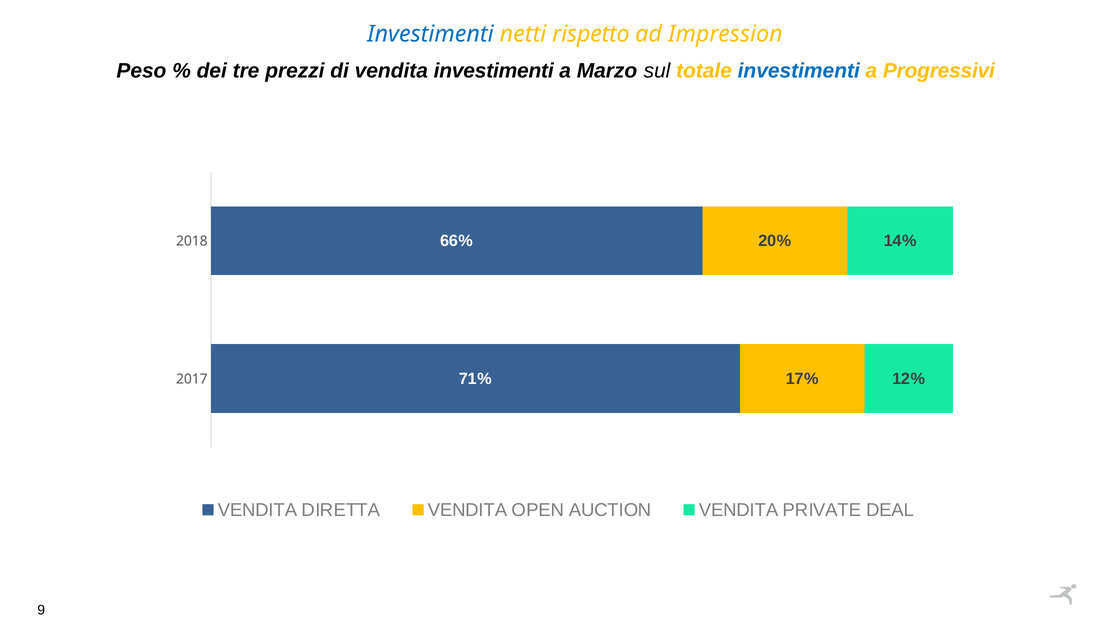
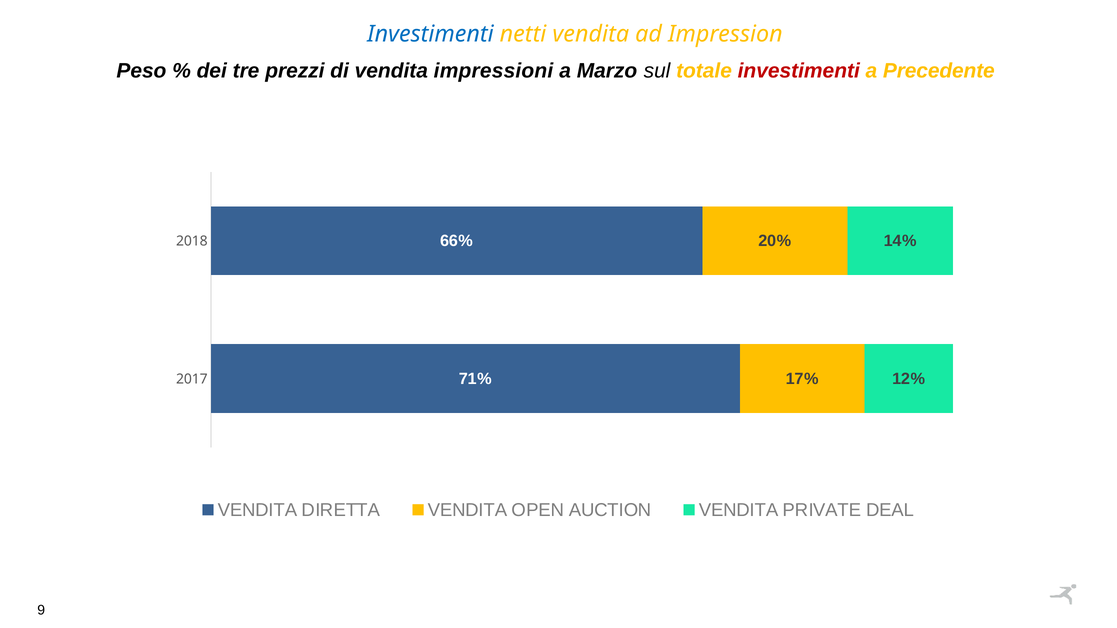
netti rispetto: rispetto -> vendita
vendita investimenti: investimenti -> impressioni
investimenti at (799, 71) colour: blue -> red
Progressivi: Progressivi -> Precedente
